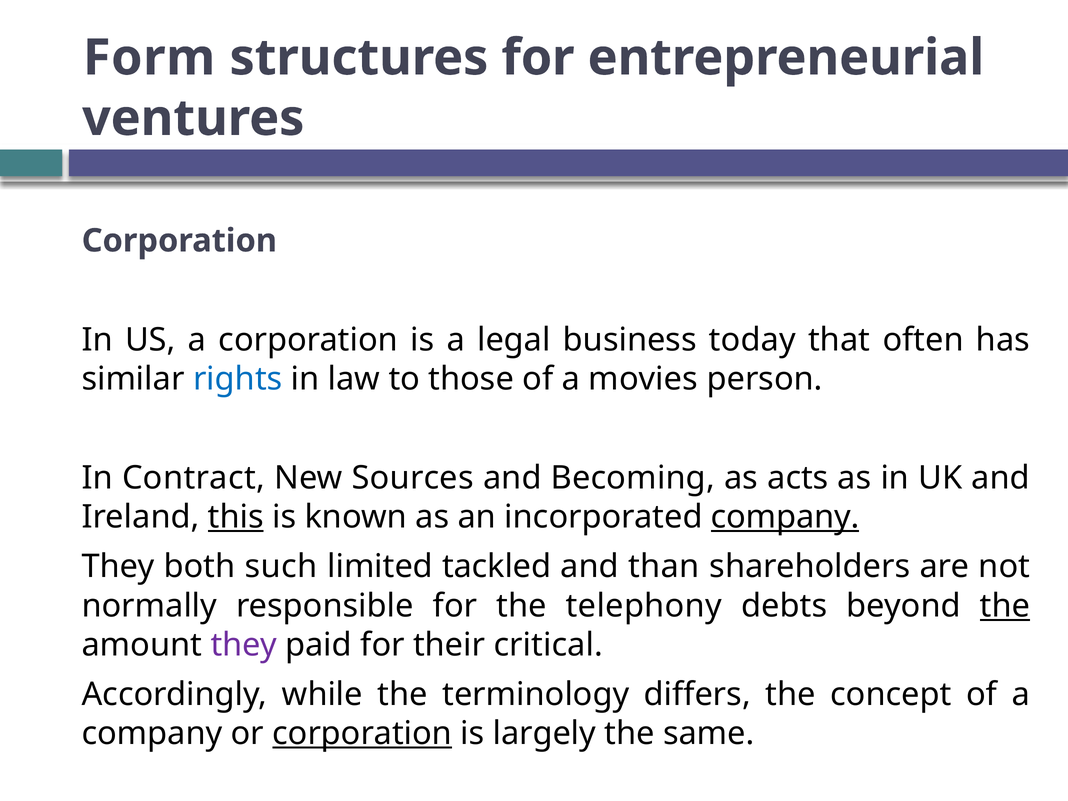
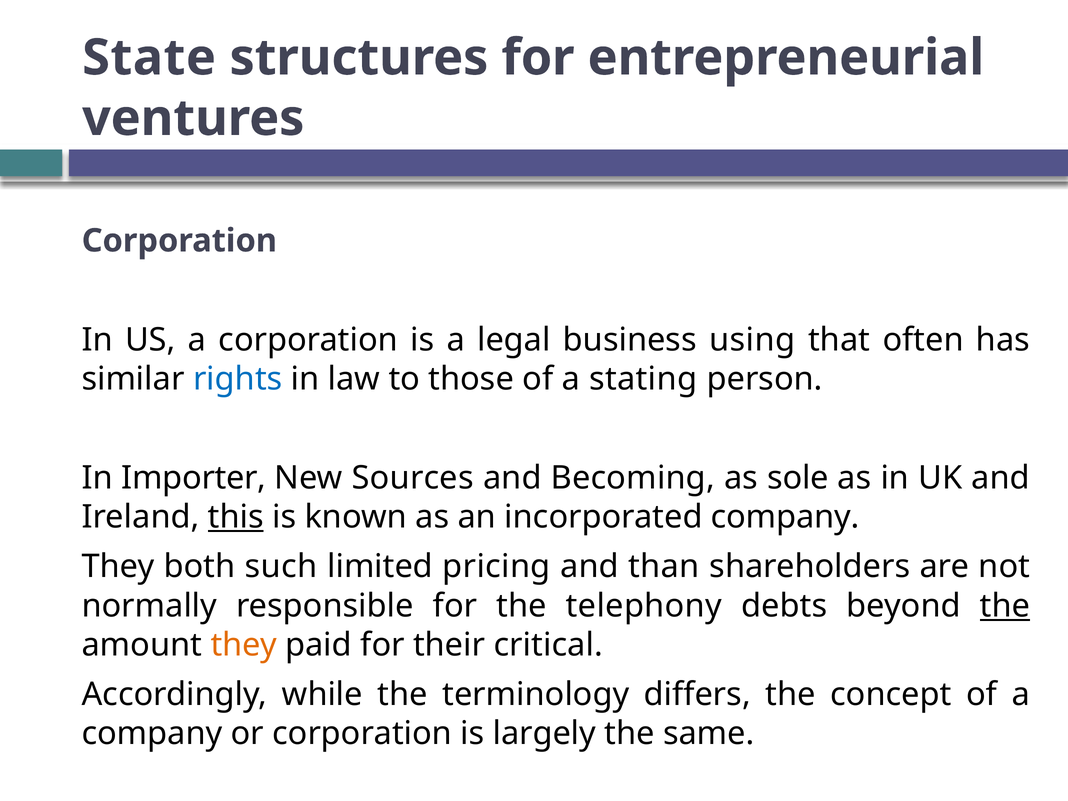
Form: Form -> State
today: today -> using
movies: movies -> stating
Contract: Contract -> Importer
acts: acts -> sole
company at (785, 517) underline: present -> none
tackled: tackled -> pricing
they at (244, 645) colour: purple -> orange
corporation at (362, 734) underline: present -> none
